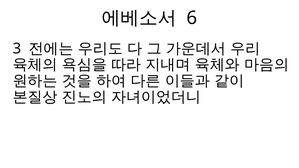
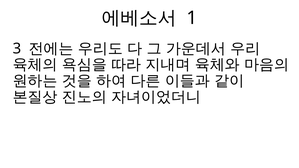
6: 6 -> 1
